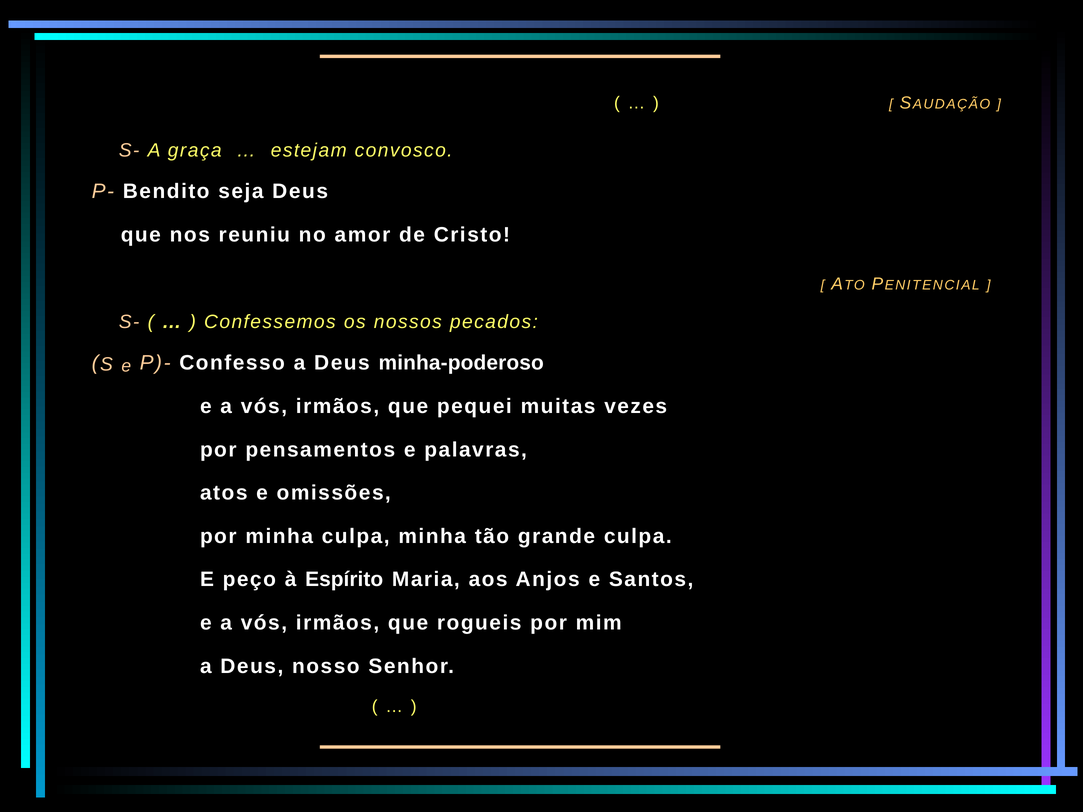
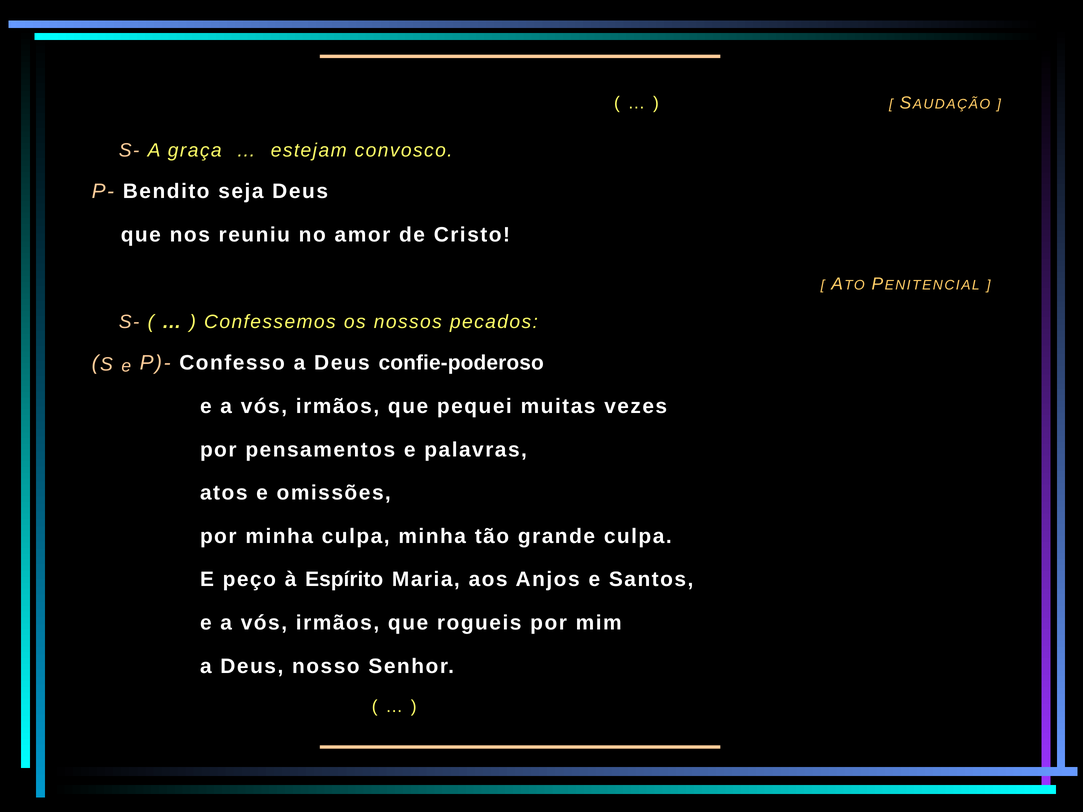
minha-poderoso: minha-poderoso -> confie-poderoso
